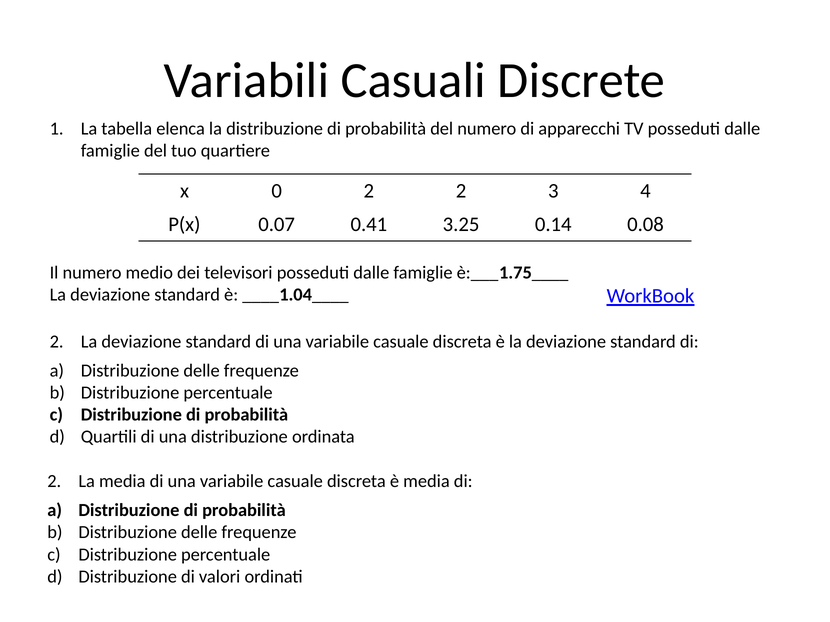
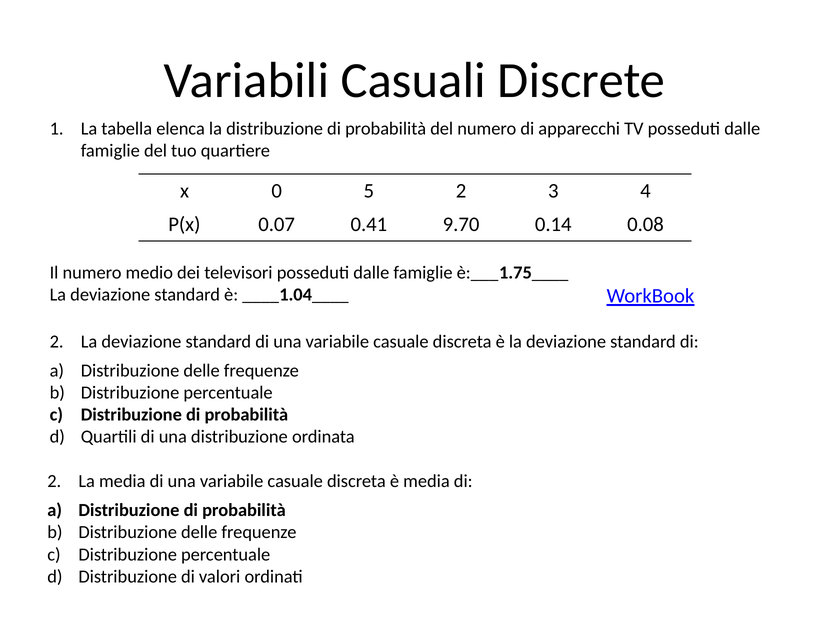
0 2: 2 -> 5
3.25: 3.25 -> 9.70
